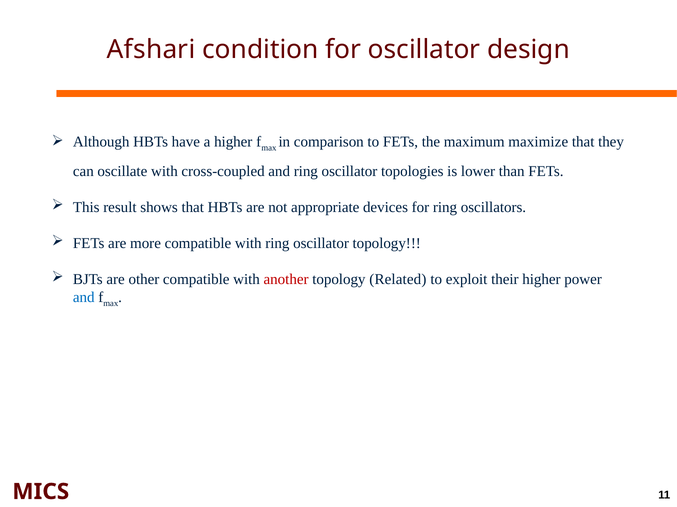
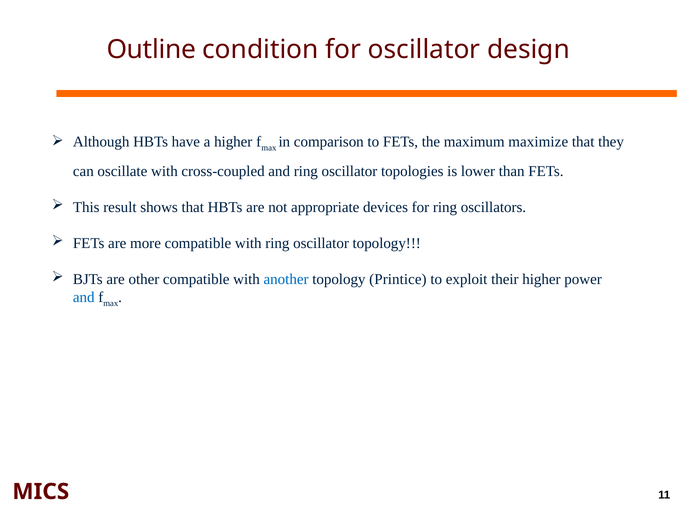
Afshari: Afshari -> Outline
another colour: red -> blue
Related: Related -> Printice
